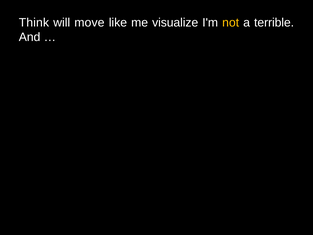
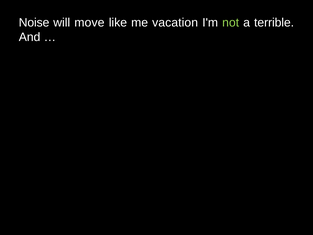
Think: Think -> Noise
visualize: visualize -> vacation
not colour: yellow -> light green
